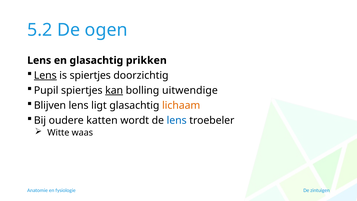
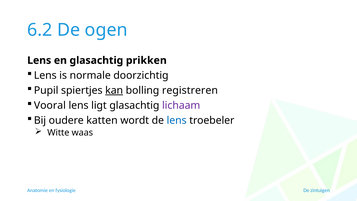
5.2: 5.2 -> 6.2
Lens at (45, 75) underline: present -> none
is spiertjes: spiertjes -> normale
uitwendige: uitwendige -> registreren
Blijven: Blijven -> Vooral
lichaam colour: orange -> purple
